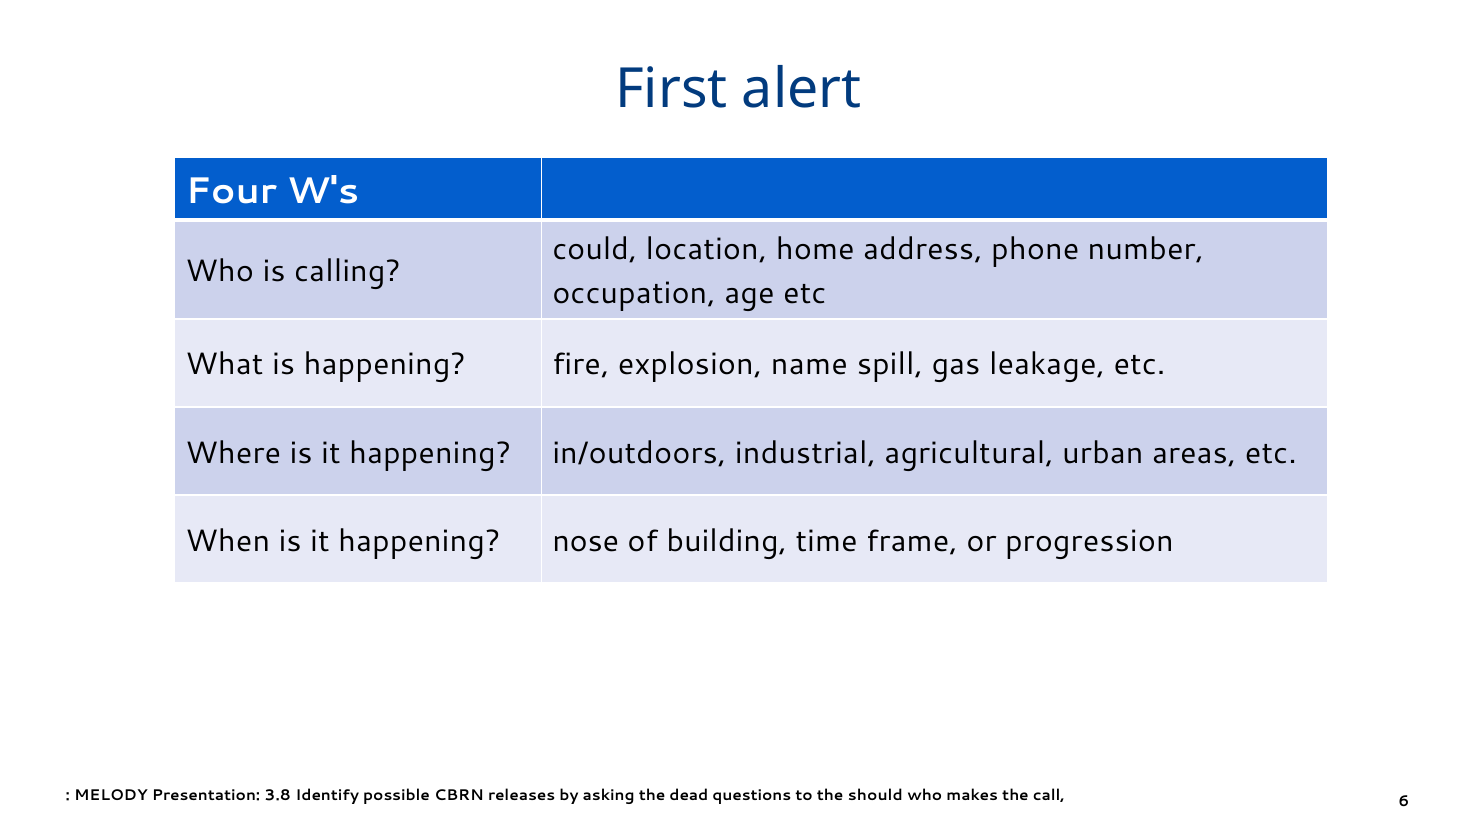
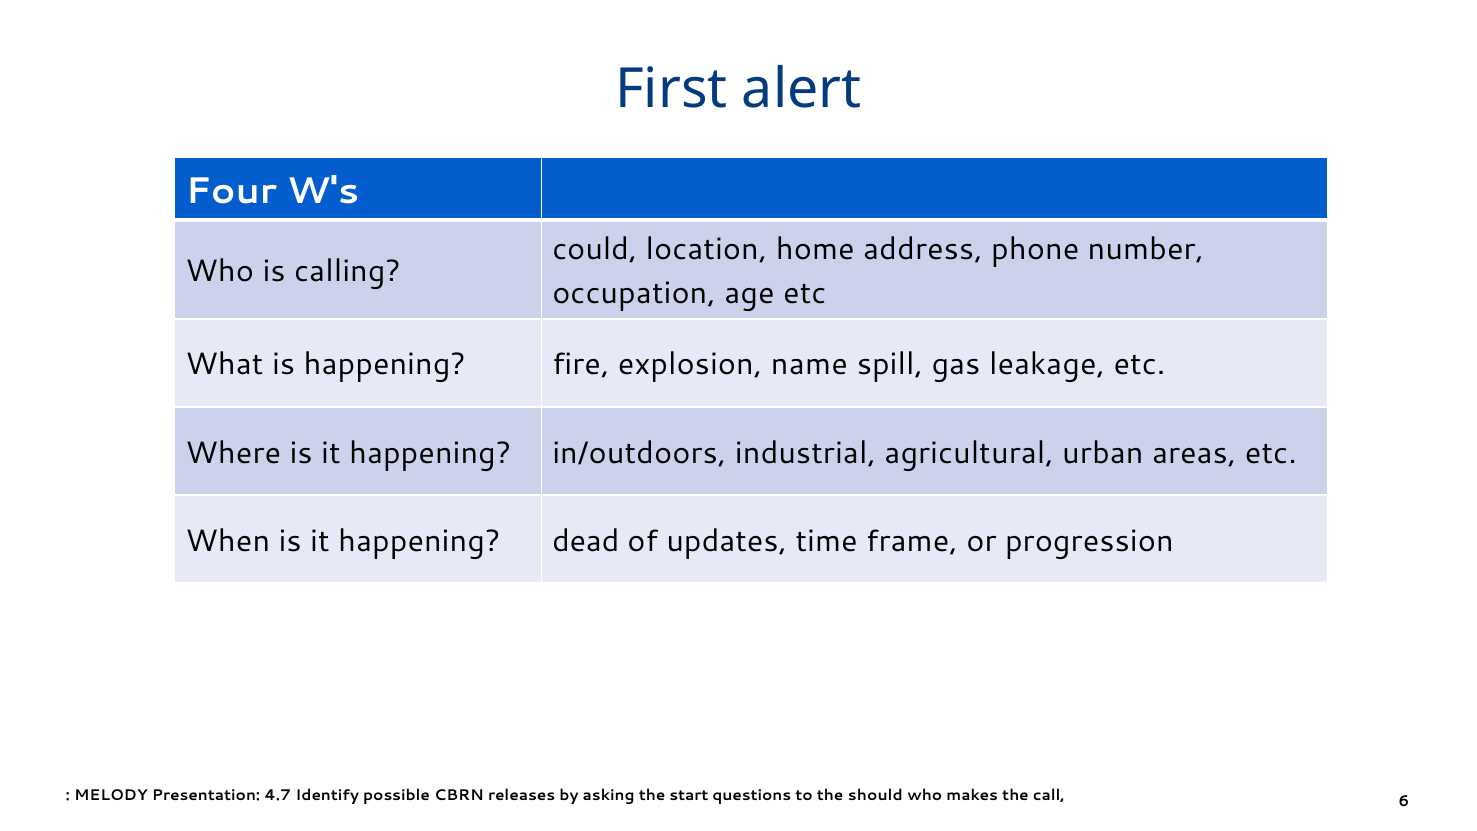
nose: nose -> dead
building: building -> updates
3.8: 3.8 -> 4.7
dead: dead -> start
